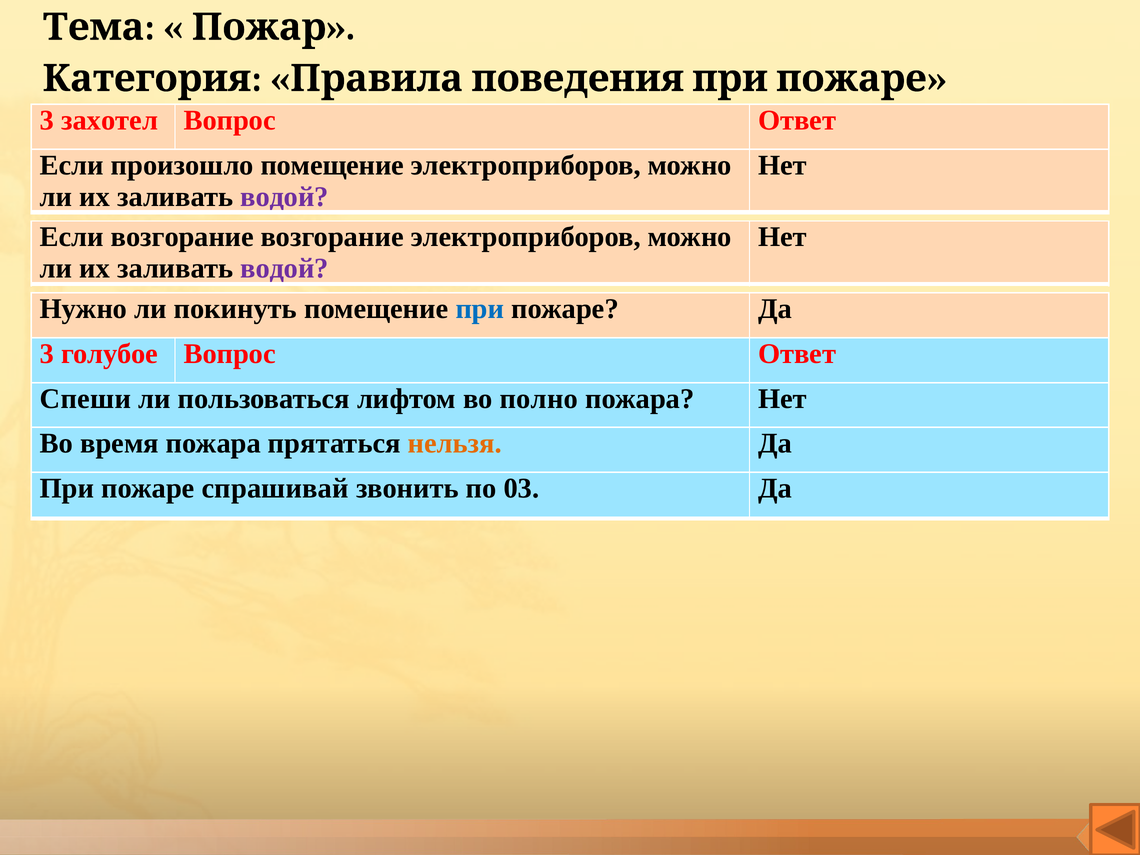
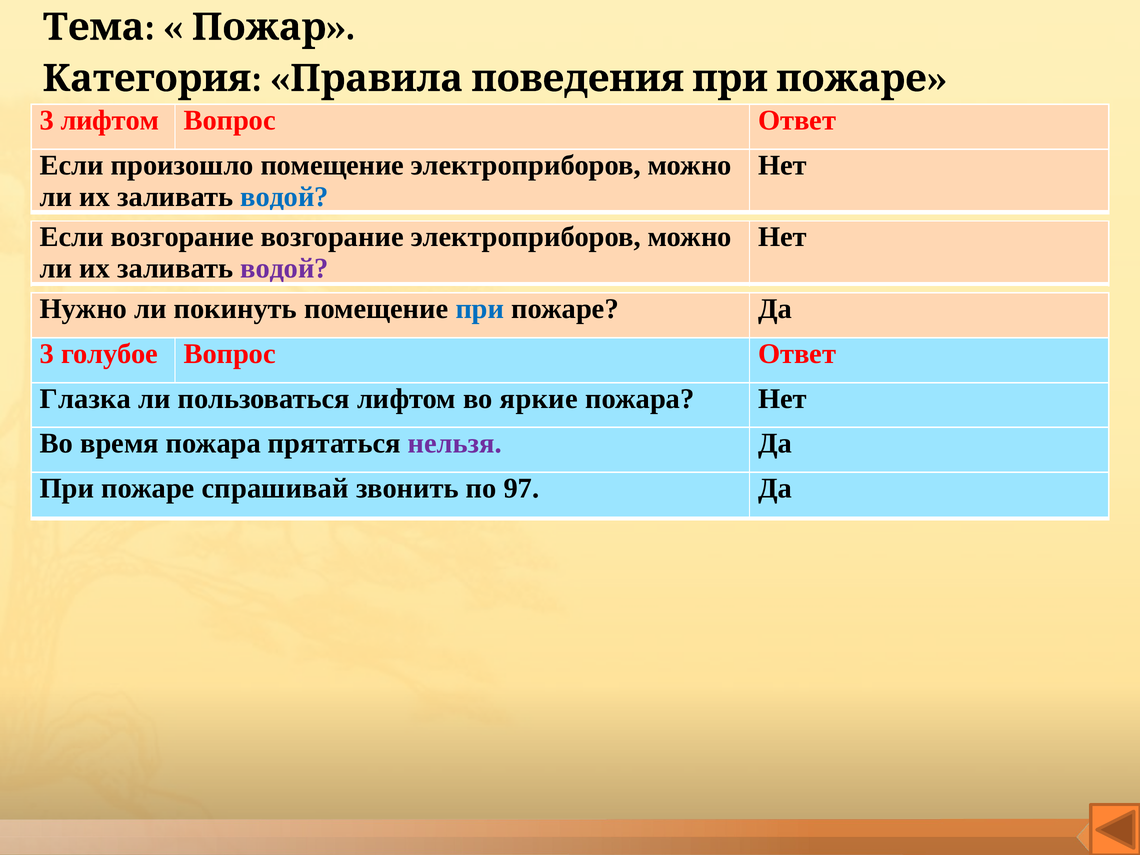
3 захотел: захотел -> лифтом
водой at (284, 197) colour: purple -> blue
Спеши: Спеши -> Глазка
полно: полно -> яркие
нельзя colour: orange -> purple
03: 03 -> 97
